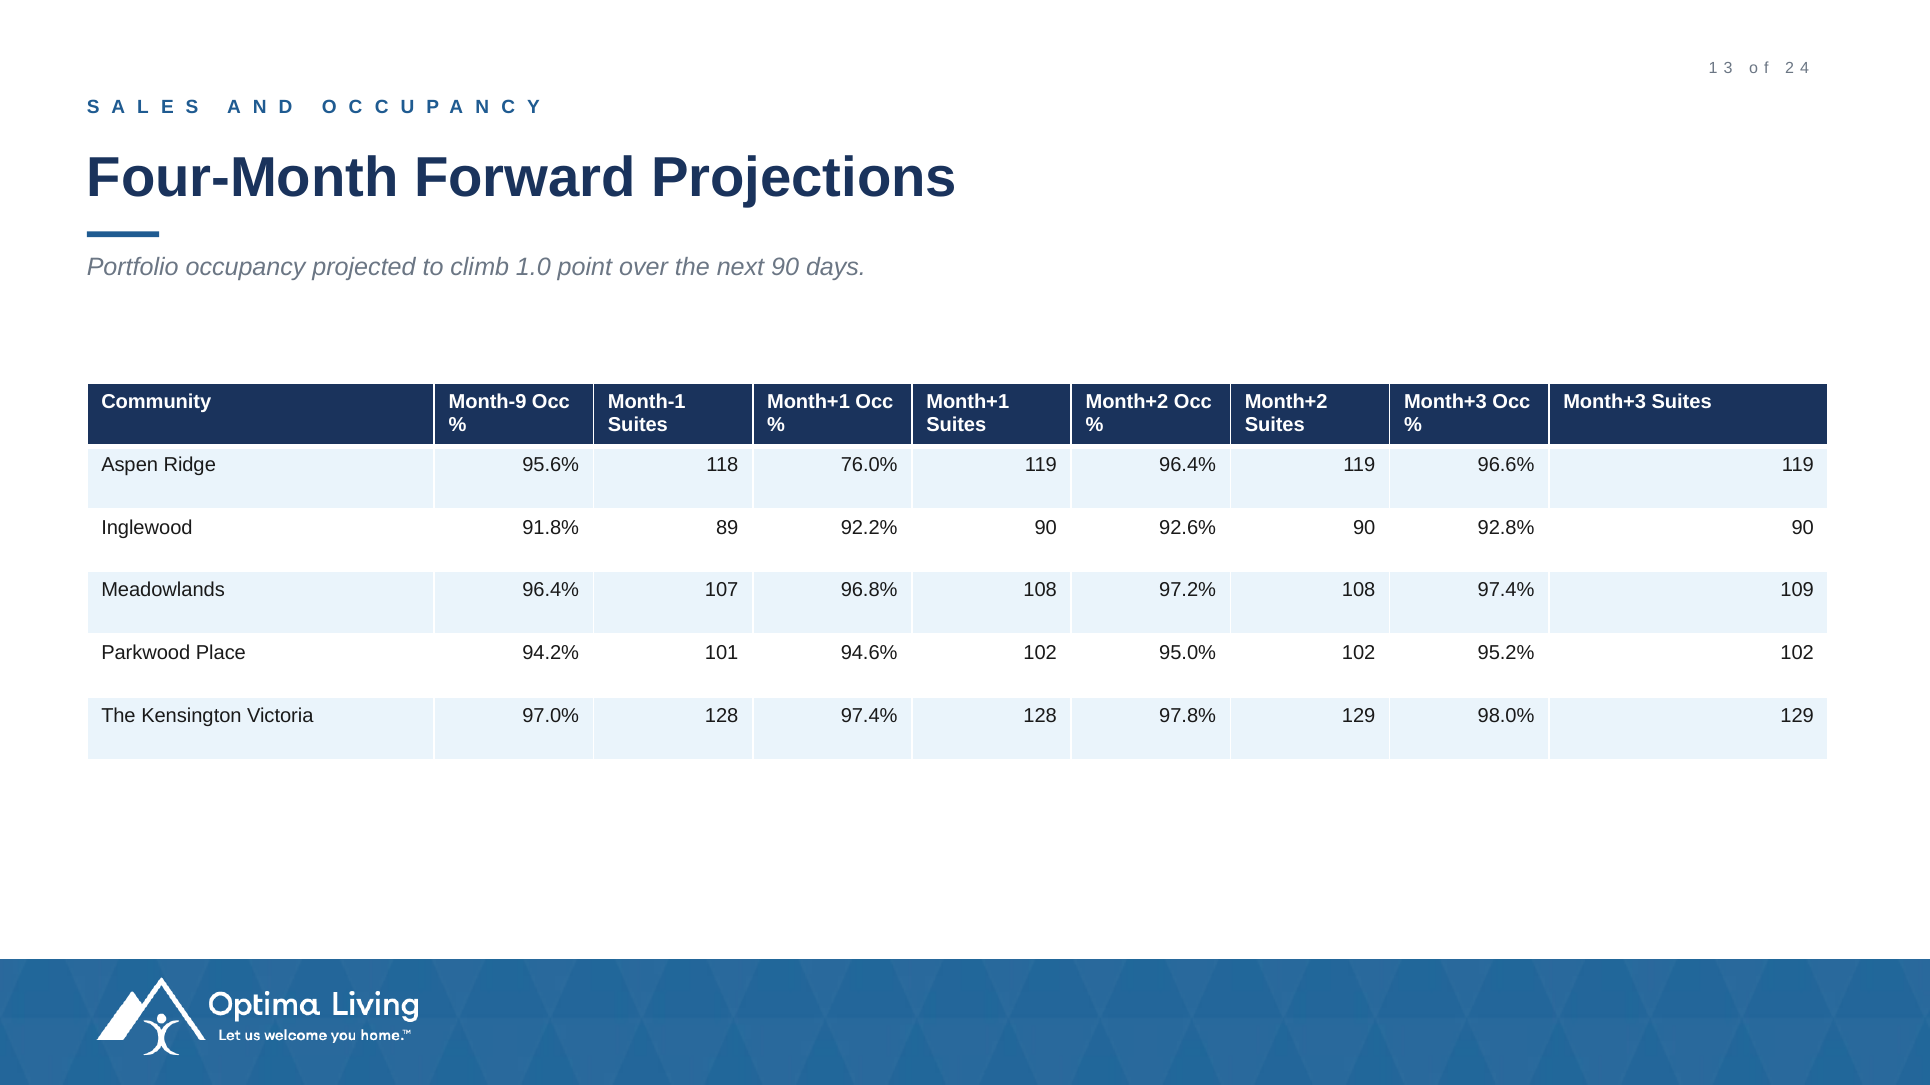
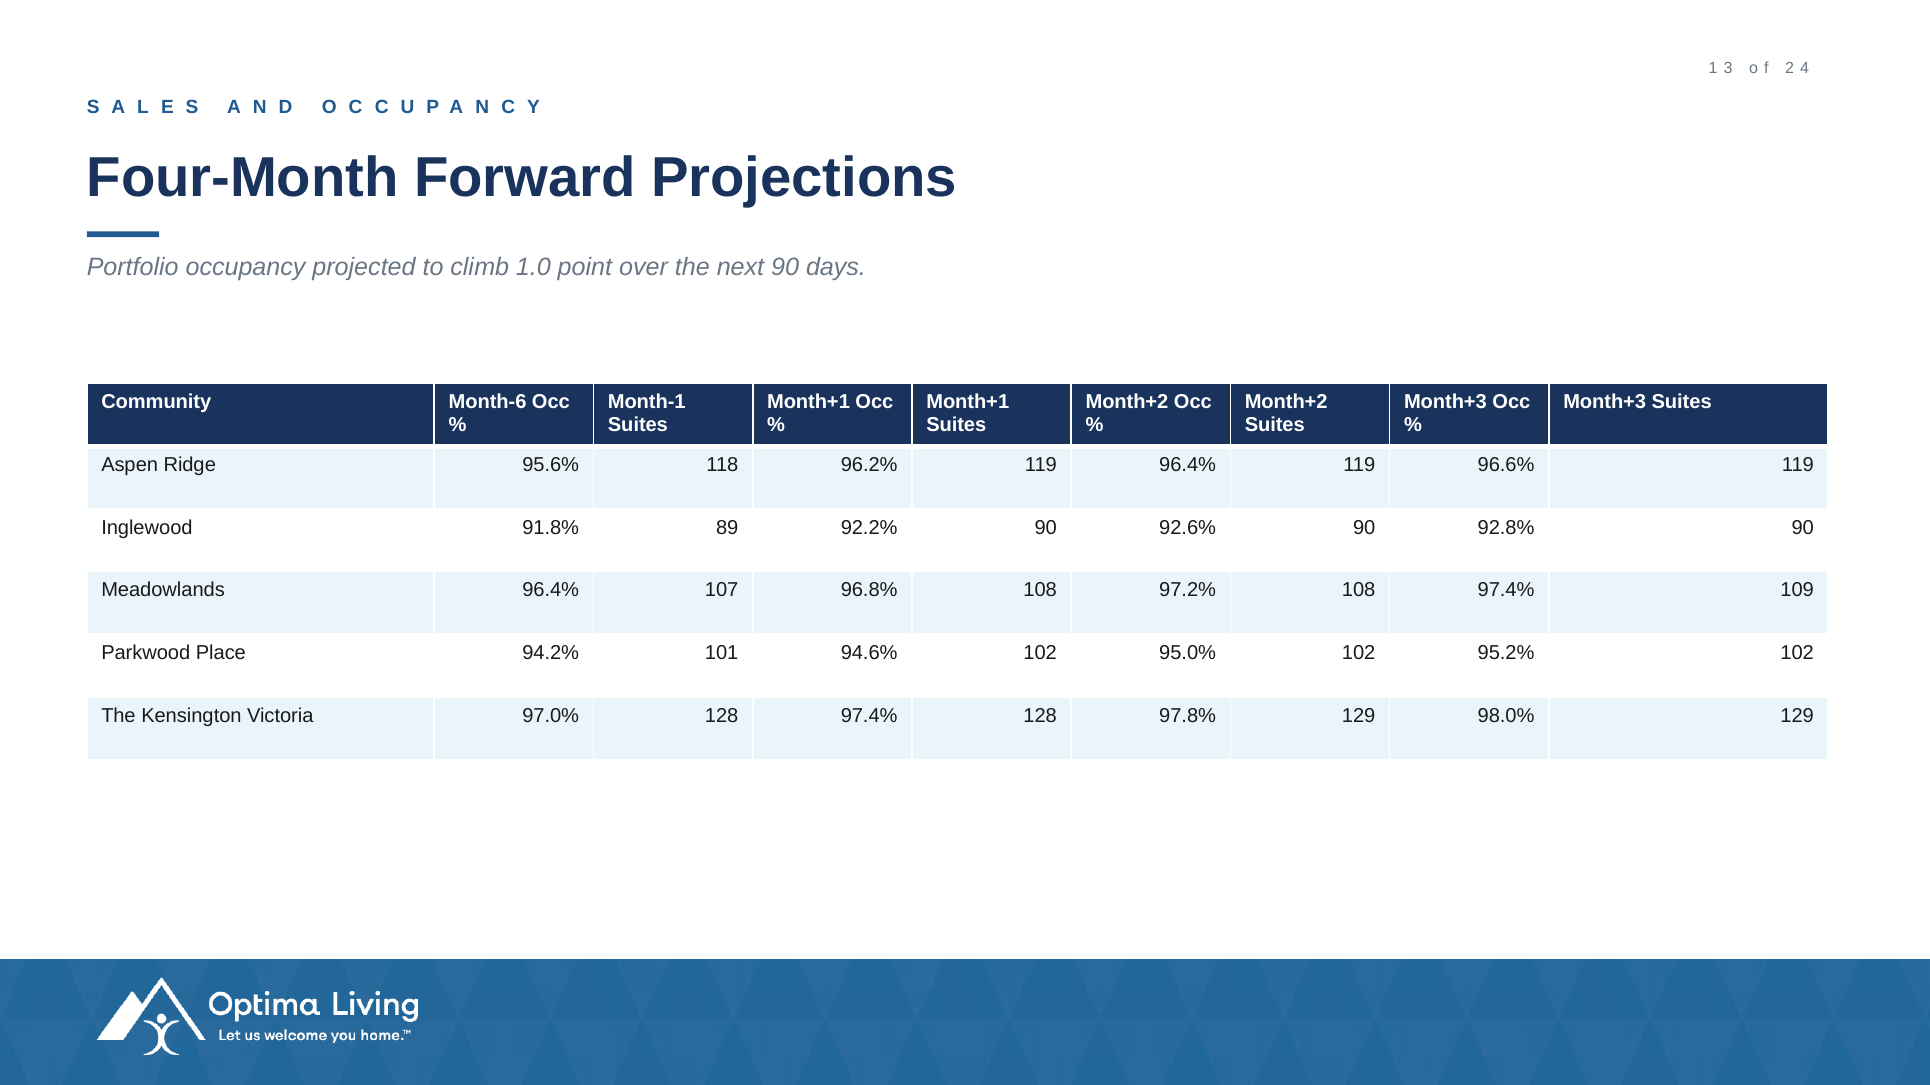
Month-9: Month-9 -> Month-6
76.0%: 76.0% -> 96.2%
